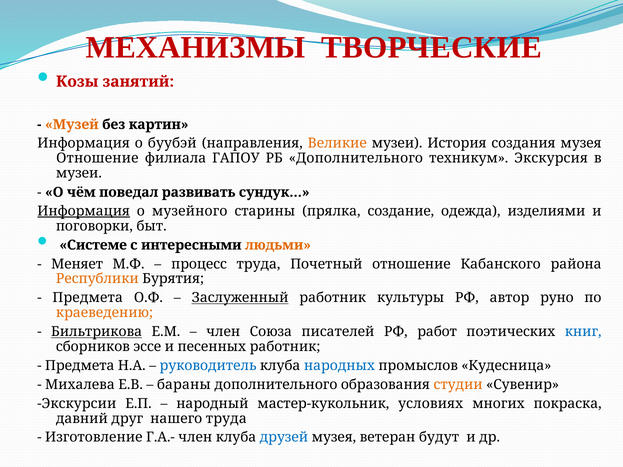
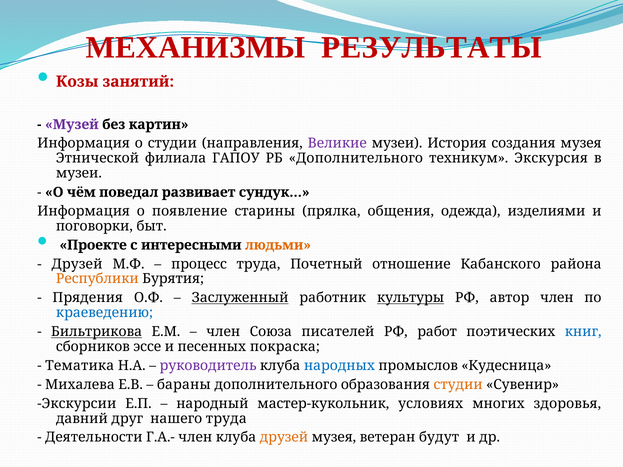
ТВОРЧЕСКИЕ: ТВОРЧЕСКИЕ -> РЕЗУЛЬТАТЫ
Музей colour: orange -> purple
о буубэй: буубэй -> студии
Великие colour: orange -> purple
Отношение at (97, 158): Отношение -> Этнической
развивать: развивать -> развивает
Информация at (84, 211) underline: present -> none
музейного: музейного -> появление
создание: создание -> общения
Системе: Системе -> Проекте
Меняет at (77, 264): Меняет -> Друзей
Предмета at (88, 298): Предмета -> Прядения
культуры underline: none -> present
автор руно: руно -> член
краеведению colour: orange -> blue
песенных работник: работник -> покраска
Предмета at (80, 366): Предмета -> Тематика
руководитель colour: blue -> purple
покраска: покраска -> здоровья
Изготовление: Изготовление -> Деятельности
друзей at (284, 438) colour: blue -> orange
